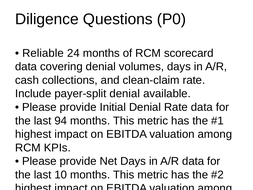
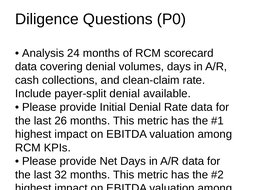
Reliable: Reliable -> Analysis
94: 94 -> 26
10: 10 -> 32
